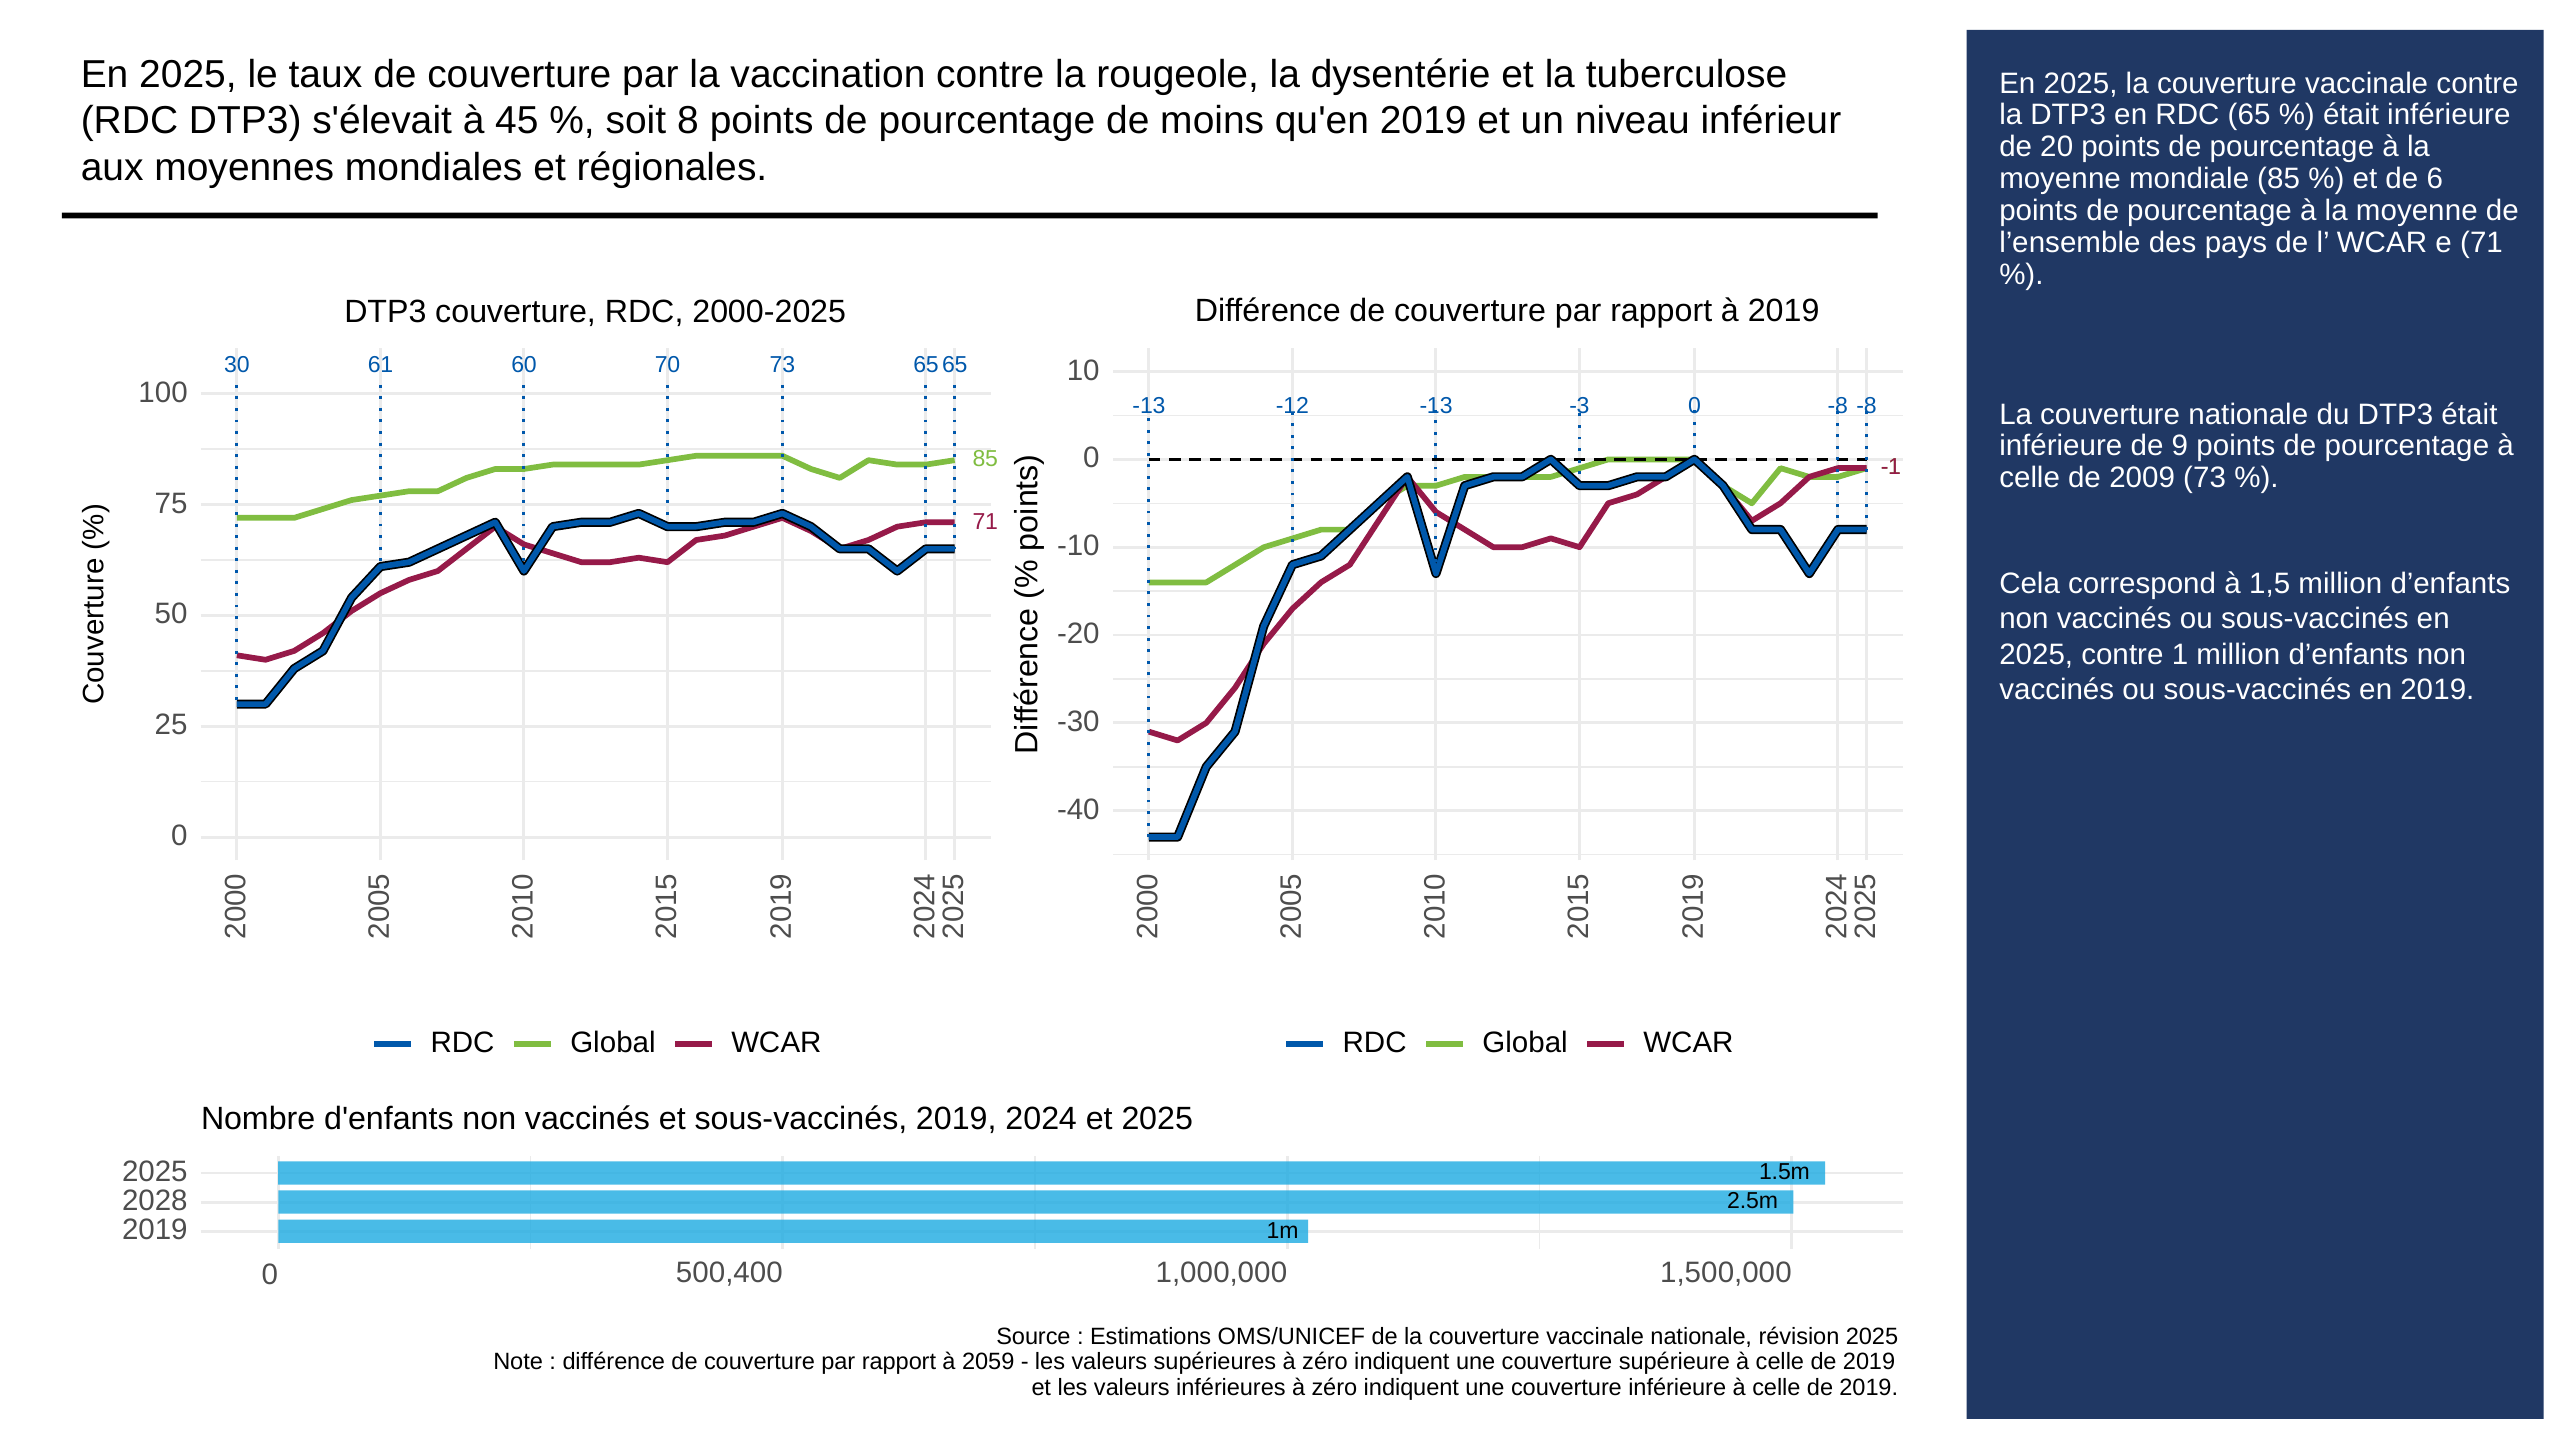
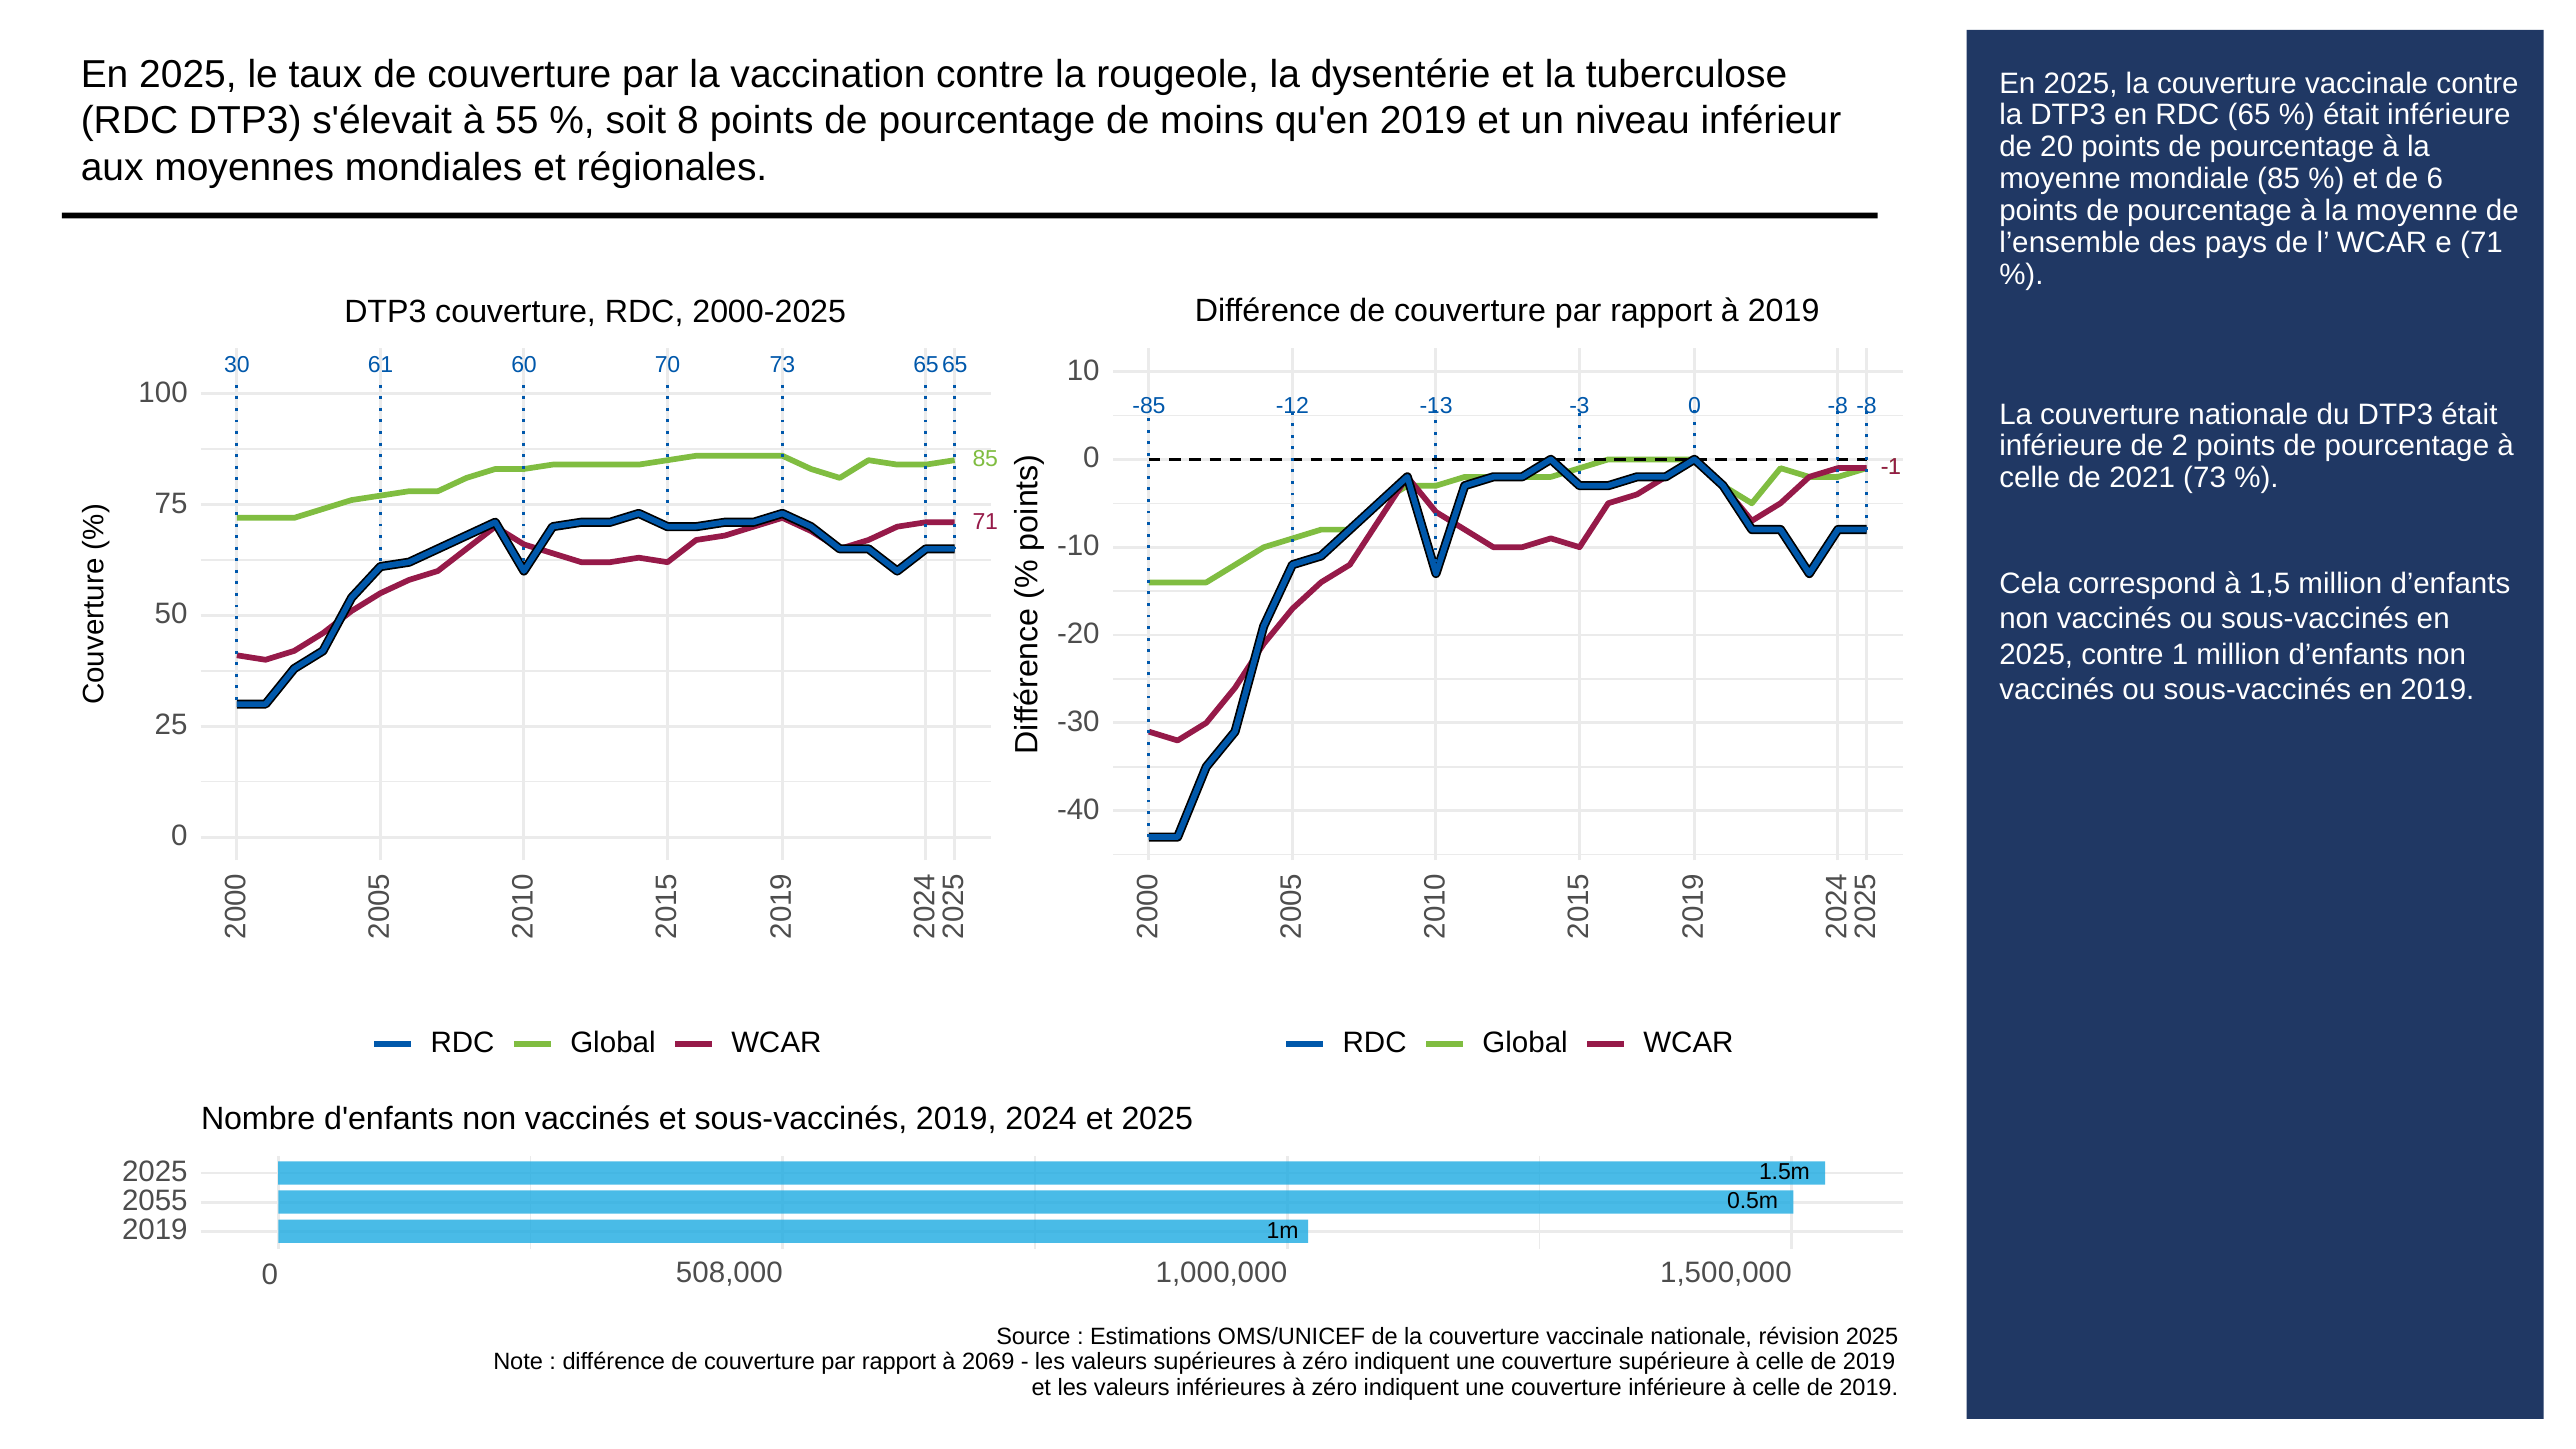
45: 45 -> 55
-13 at (1149, 406): -13 -> -85
de 9: 9 -> 2
2009: 2009 -> 2021
2028: 2028 -> 2055
2.5m: 2.5m -> 0.5m
500,400: 500,400 -> 508,000
2059: 2059 -> 2069
